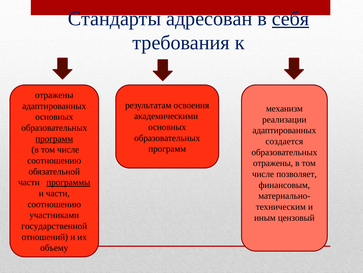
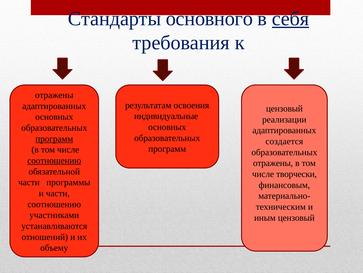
адресован: адресован -> основного
механизм at (284, 108): механизм -> цензовый
академическими: академическими -> индивидуальные
соотношению at (54, 160) underline: none -> present
позволяет: позволяет -> творчески
программы underline: present -> none
государственной: государственной -> устанавливаются
